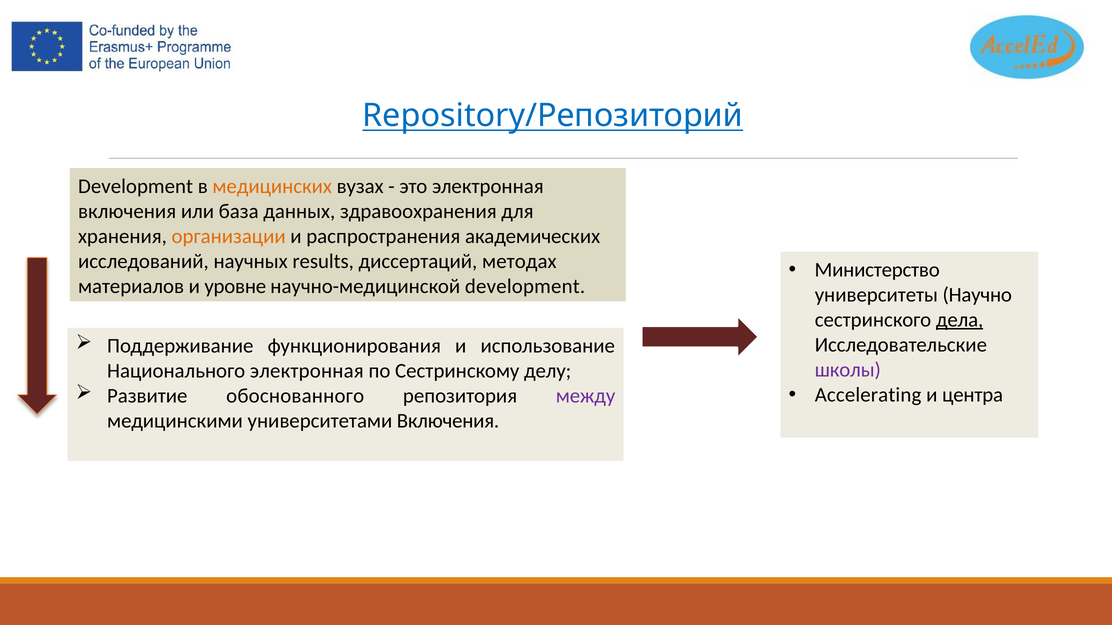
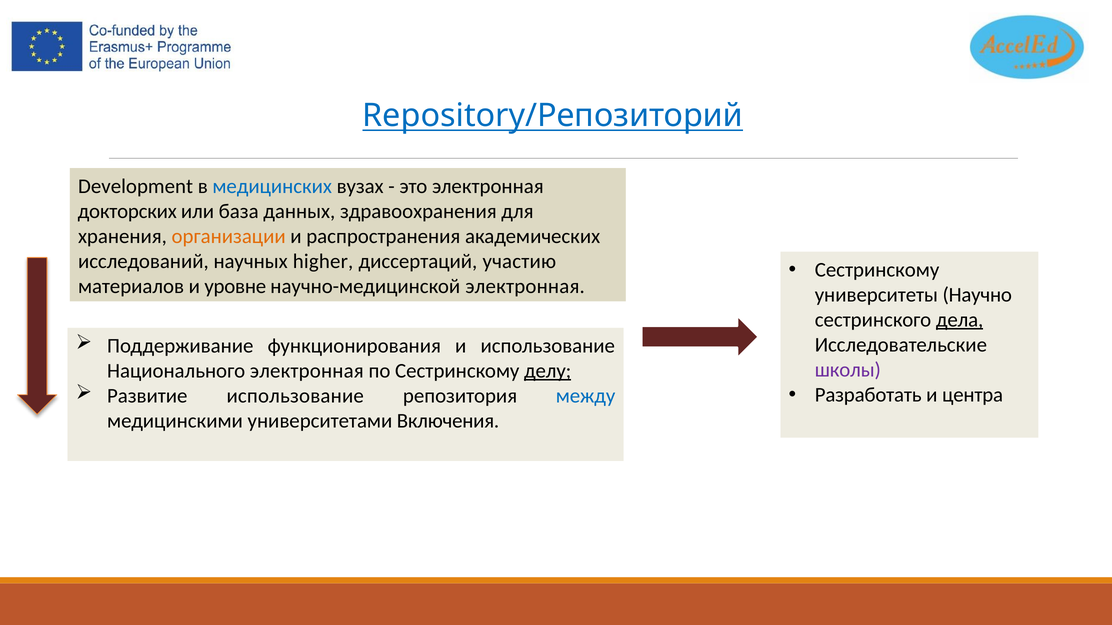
медицинских colour: orange -> blue
включения at (127, 211): включения -> докторских
results: results -> higher
методах: методах -> участию
Министерство at (877, 270): Министерство -> Сестринскому
научно-медицинской development: development -> электронная
делу underline: none -> present
Accelerating: Accelerating -> Разработать
Развитие обоснованного: обоснованного -> использование
между colour: purple -> blue
